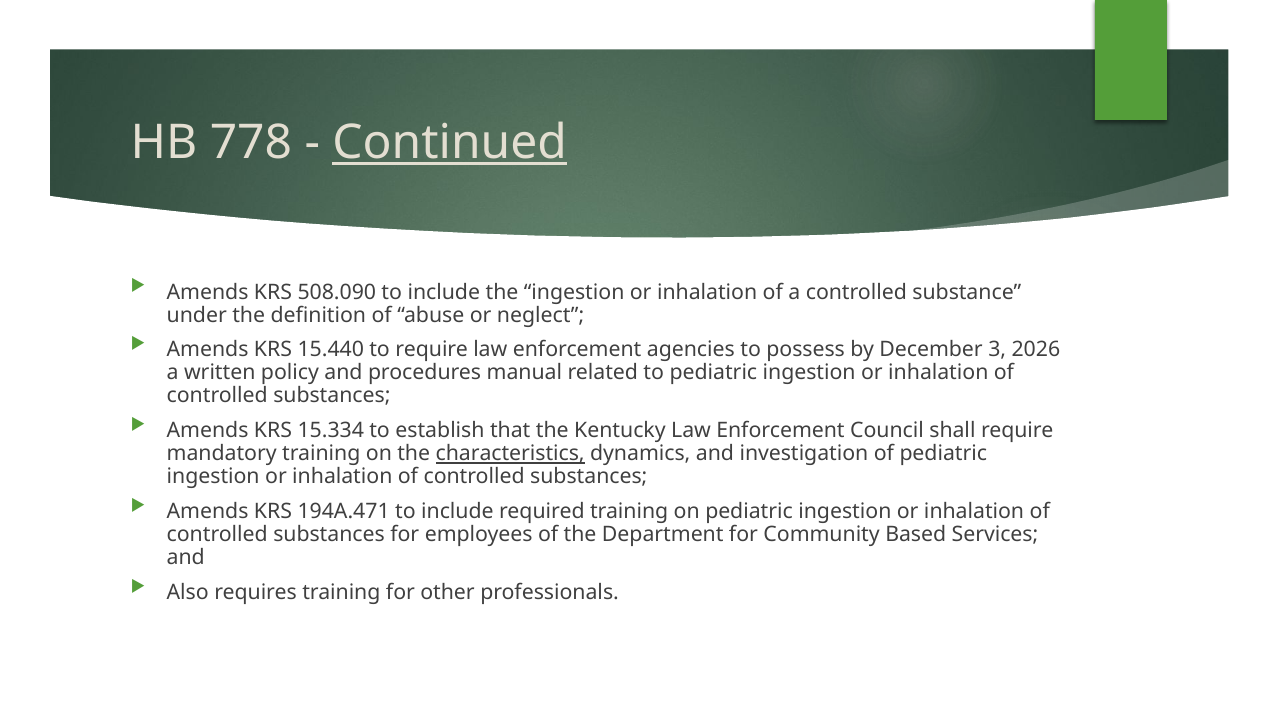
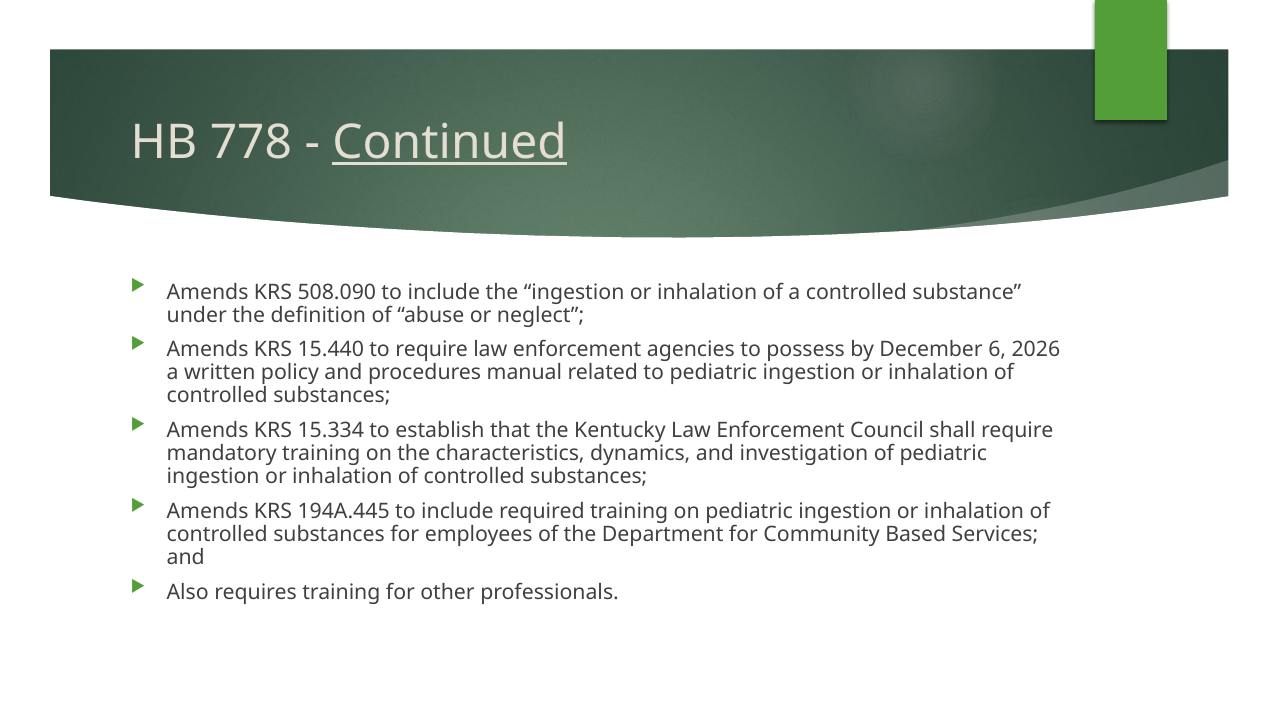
3: 3 -> 6
characteristics underline: present -> none
194A.471: 194A.471 -> 194A.445
